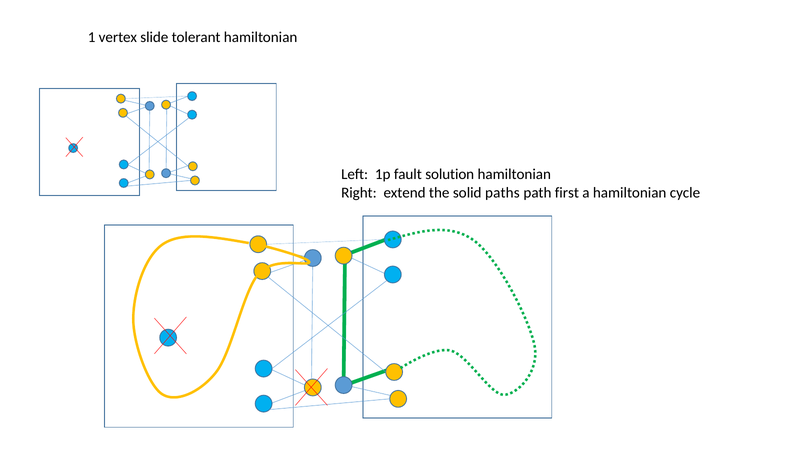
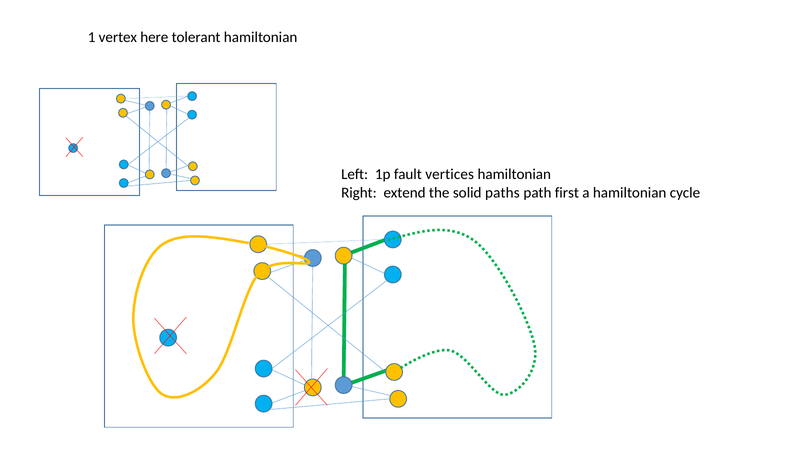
slide: slide -> here
solution: solution -> vertices
